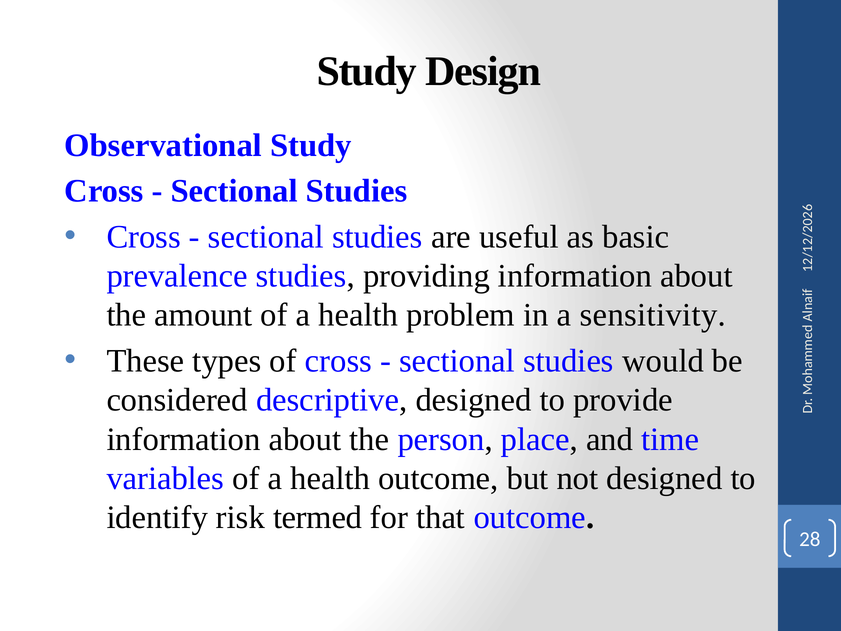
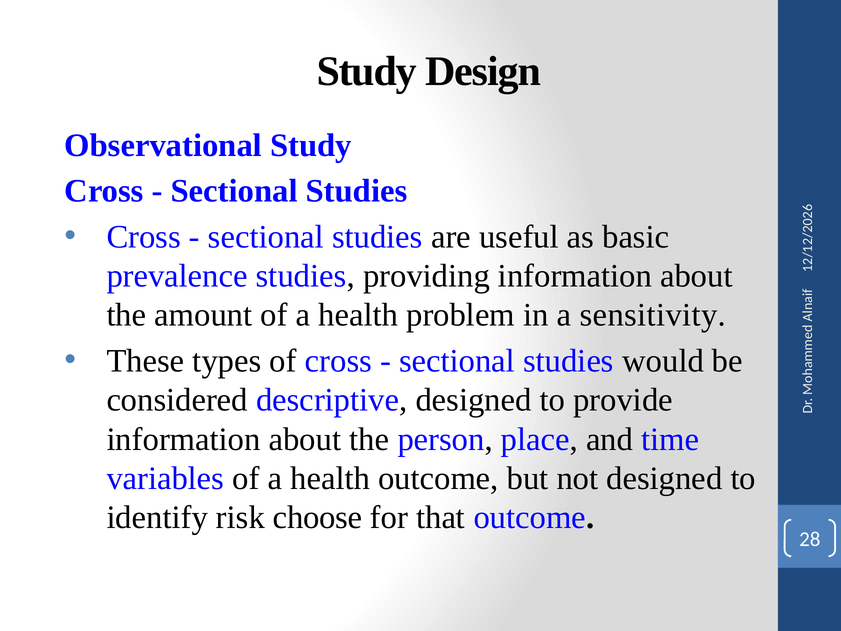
termed: termed -> choose
